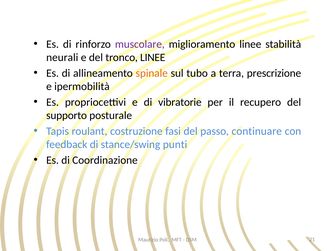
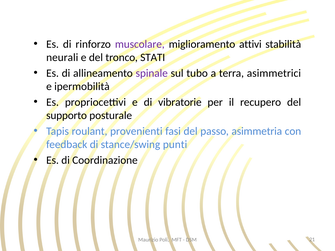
miglioramento linee: linee -> attivi
tronco LINEE: LINEE -> STATI
spinale colour: orange -> purple
prescrizione: prescrizione -> asimmetrici
costruzione: costruzione -> provenienti
continuare: continuare -> asimmetria
